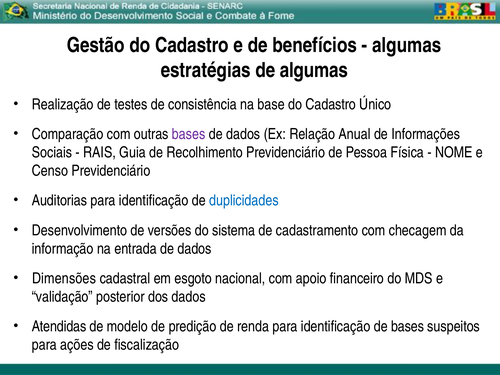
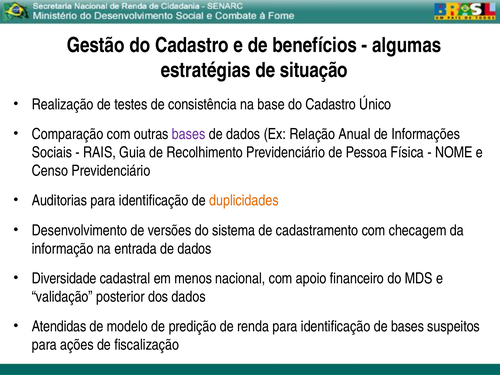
de algumas: algumas -> situação
duplicidades colour: blue -> orange
Dimensões: Dimensões -> Diversidade
esgoto: esgoto -> menos
